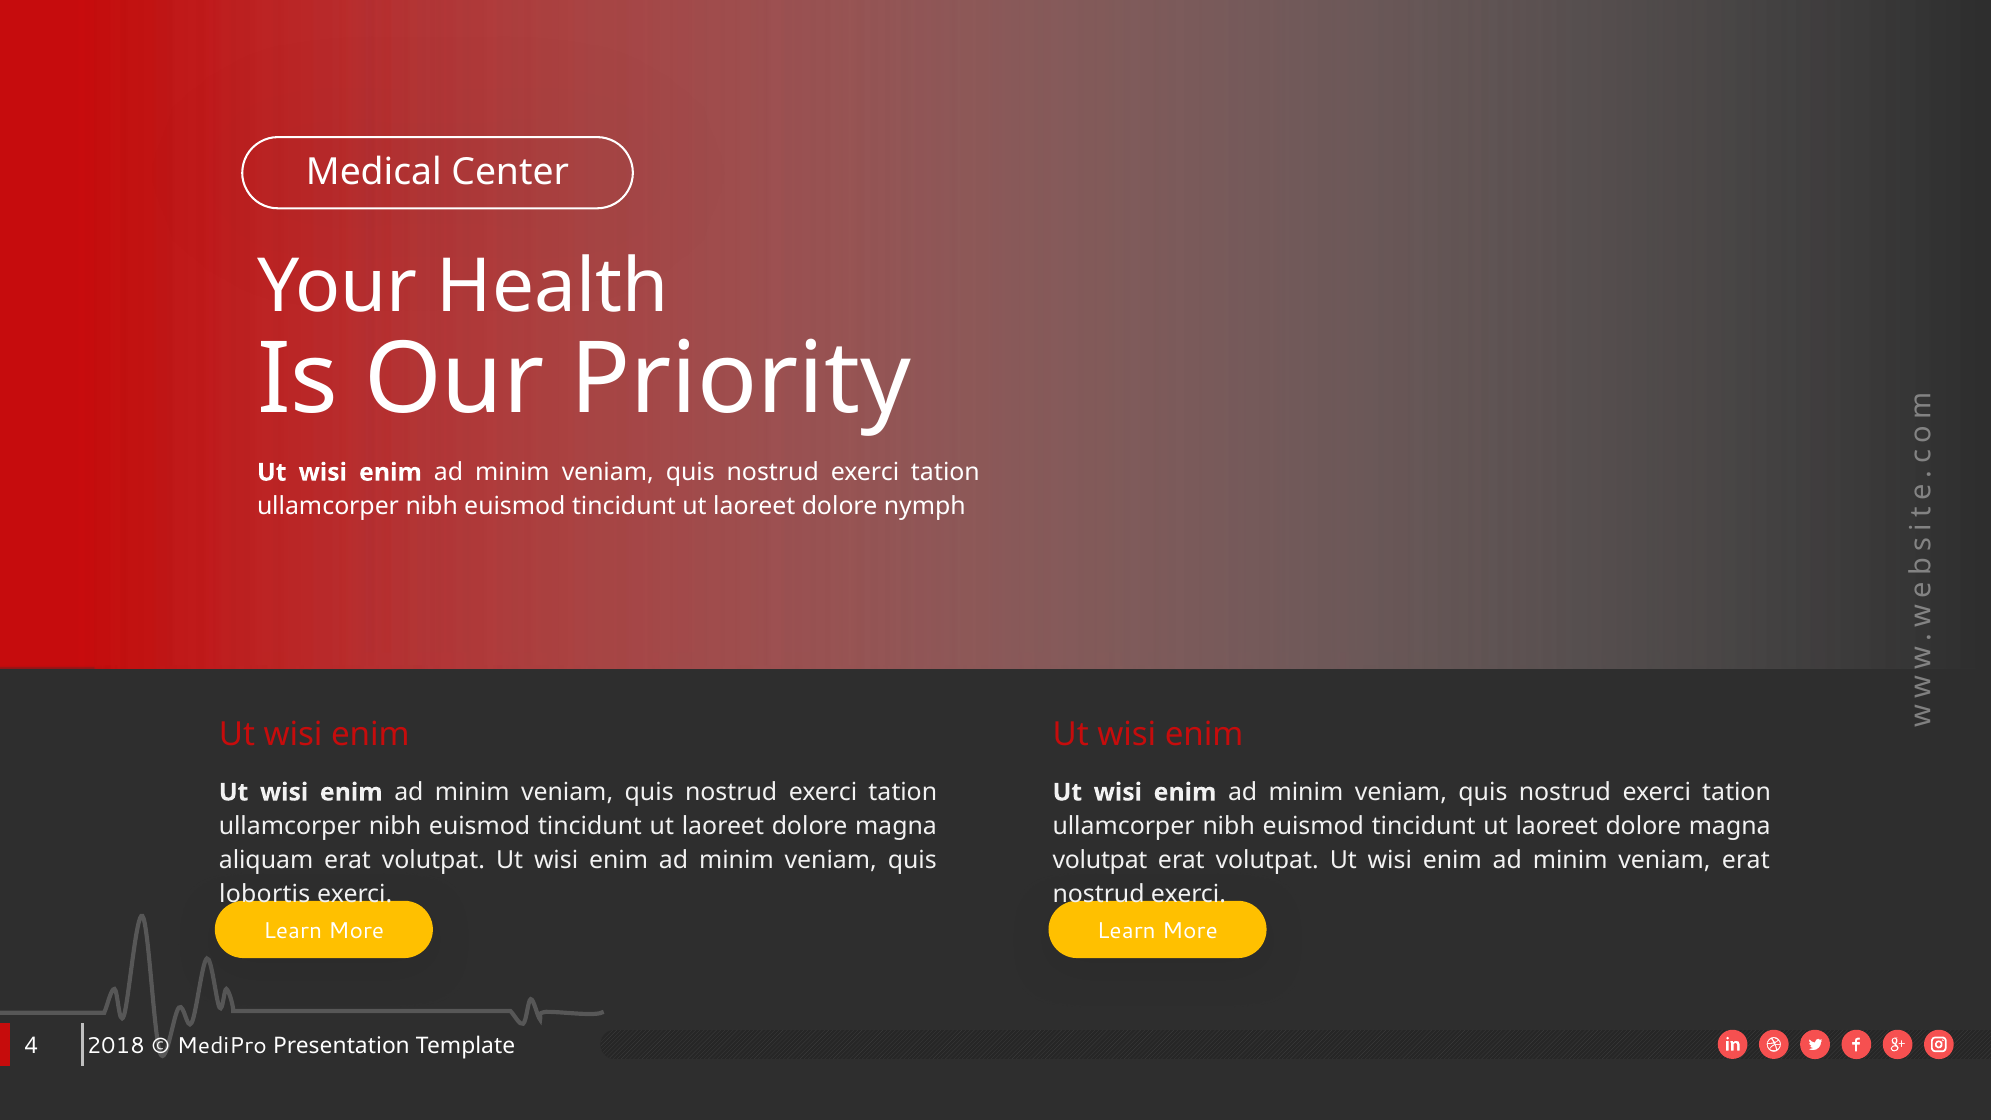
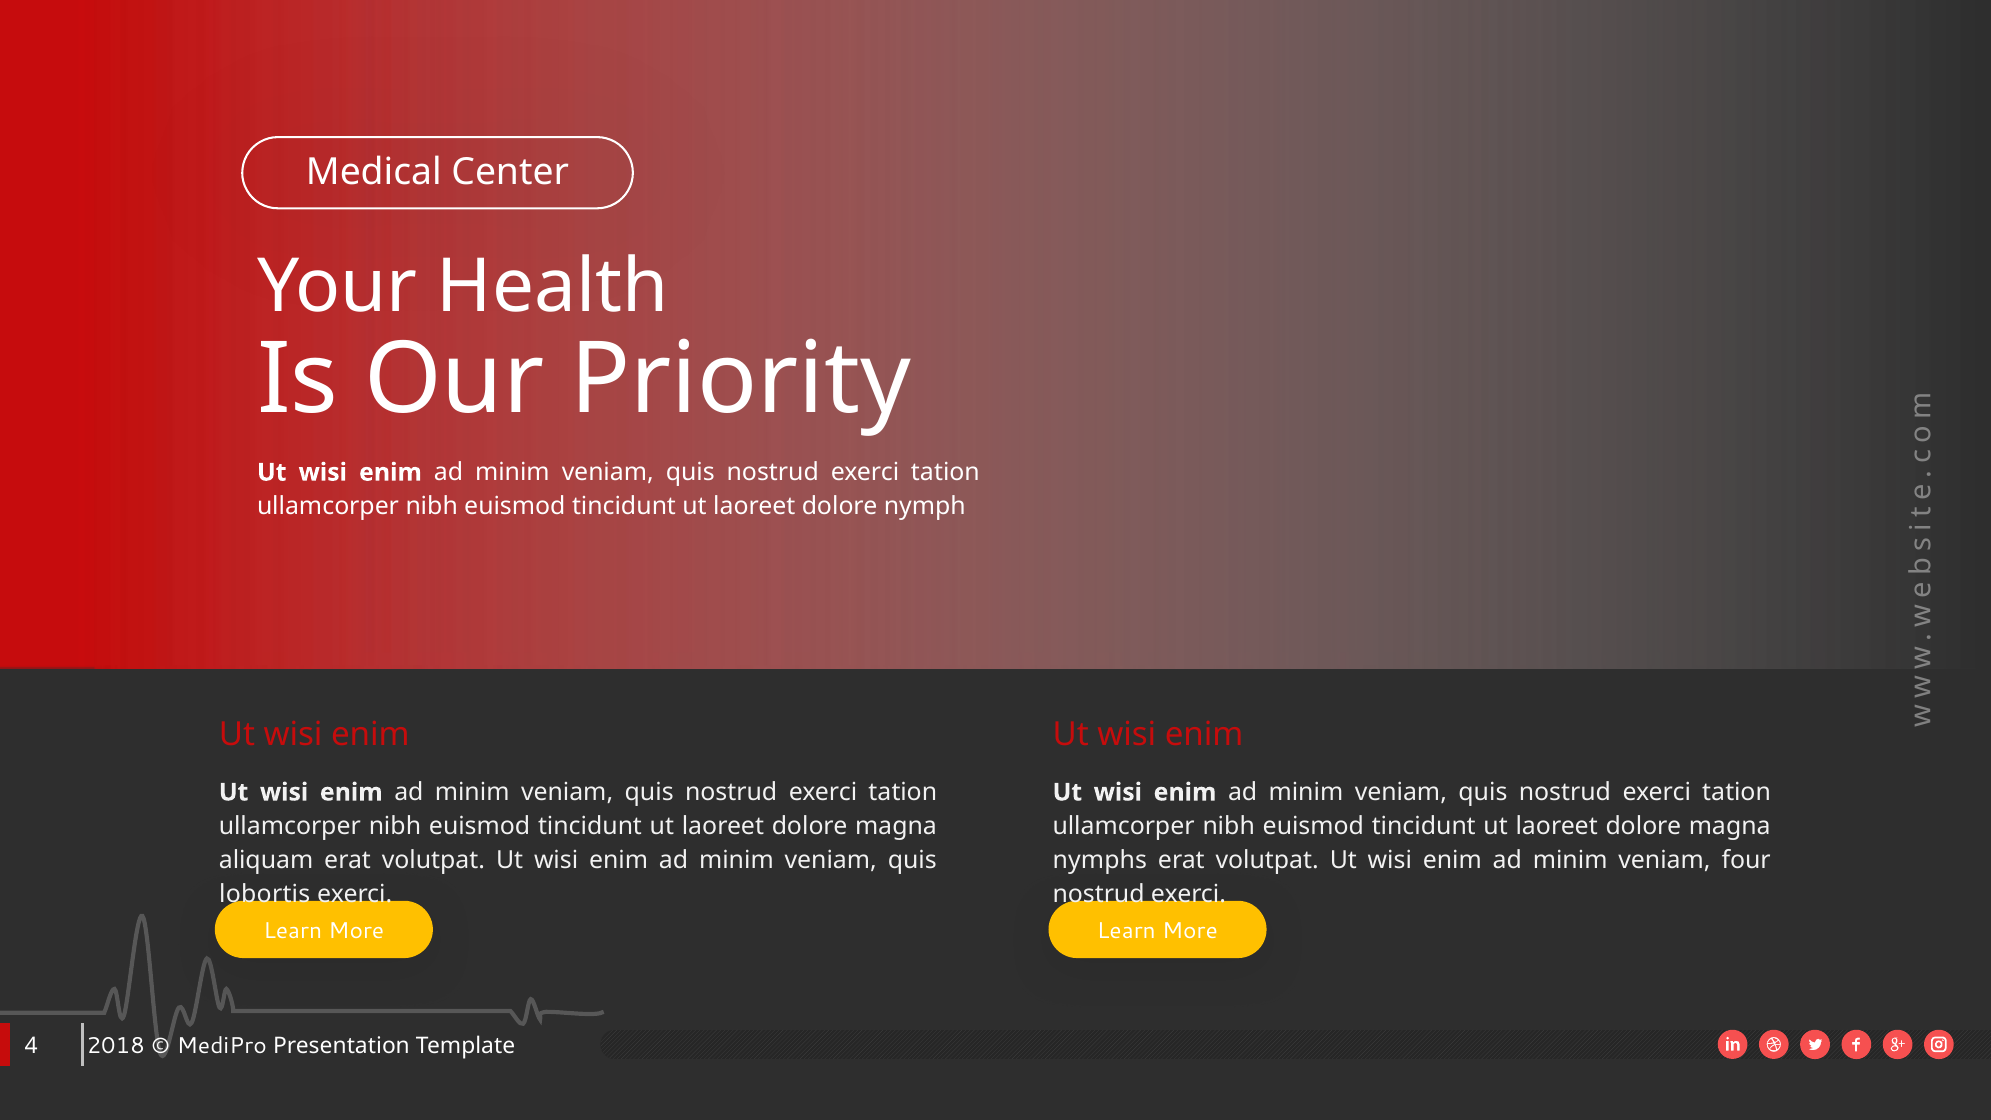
volutpat at (1100, 860): volutpat -> nymphs
veniam erat: erat -> four
